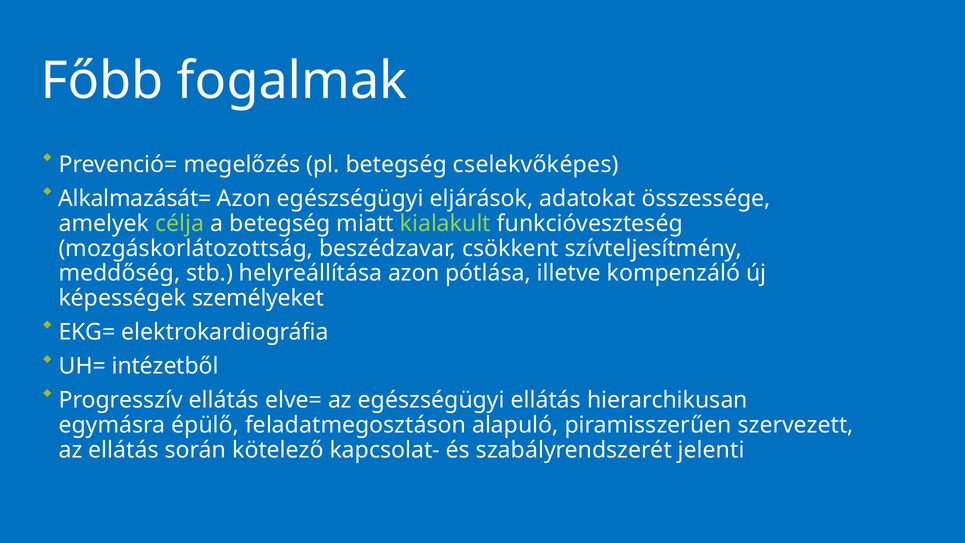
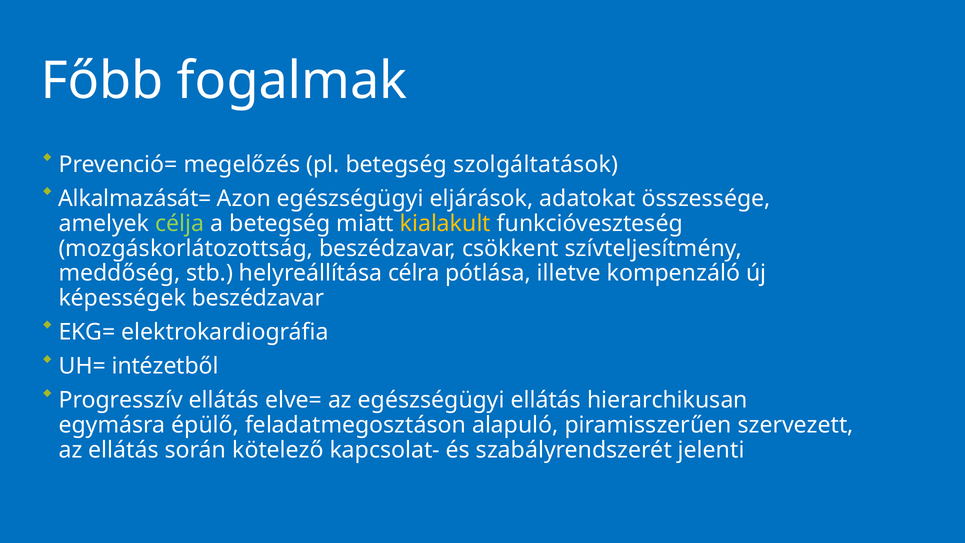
cselekvőképes: cselekvőképes -> szolgáltatások
kialakult colour: light green -> yellow
helyreállítása azon: azon -> célra
képességek személyeket: személyeket -> beszédzavar
